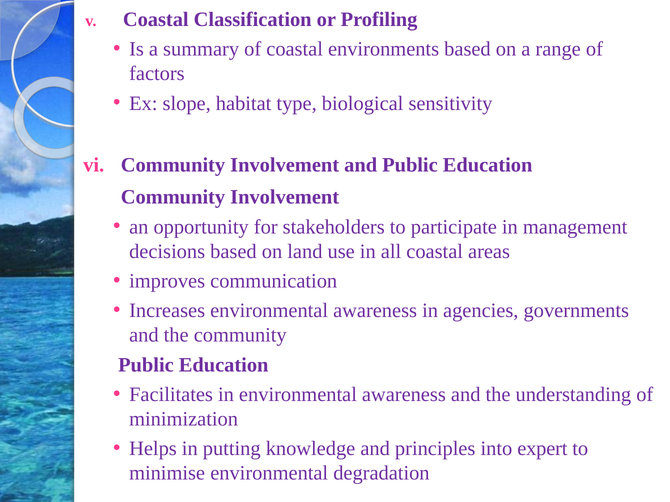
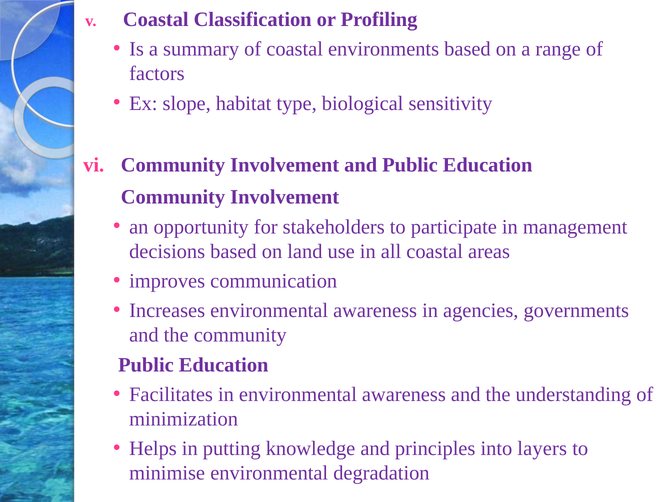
expert: expert -> layers
